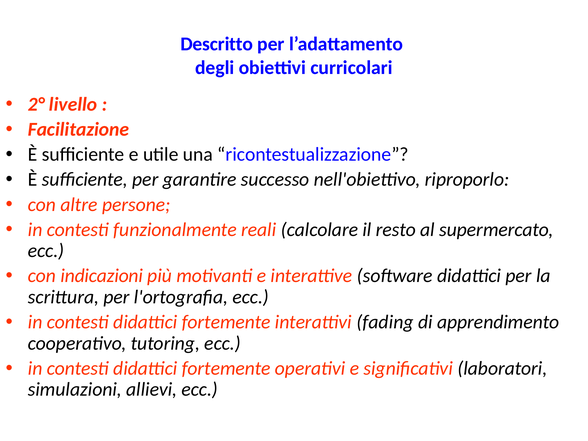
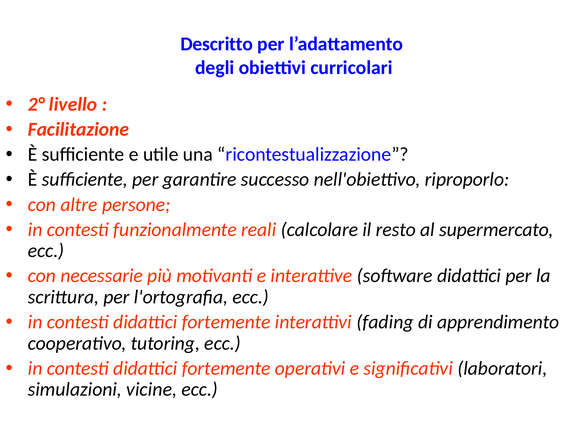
indicazioni: indicazioni -> necessarie
allievi: allievi -> vicine
